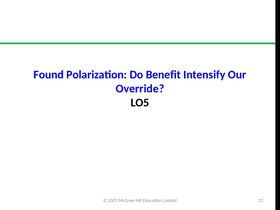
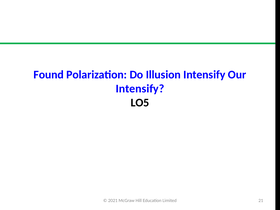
Benefit: Benefit -> Illusion
Override at (140, 89): Override -> Intensify
